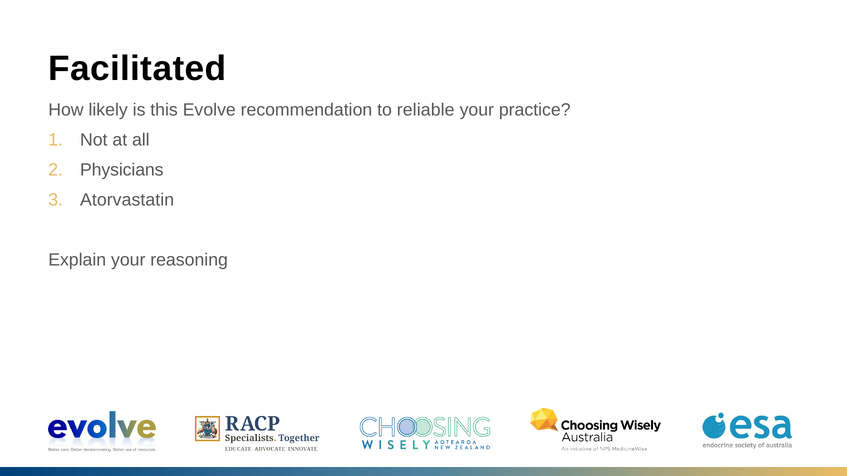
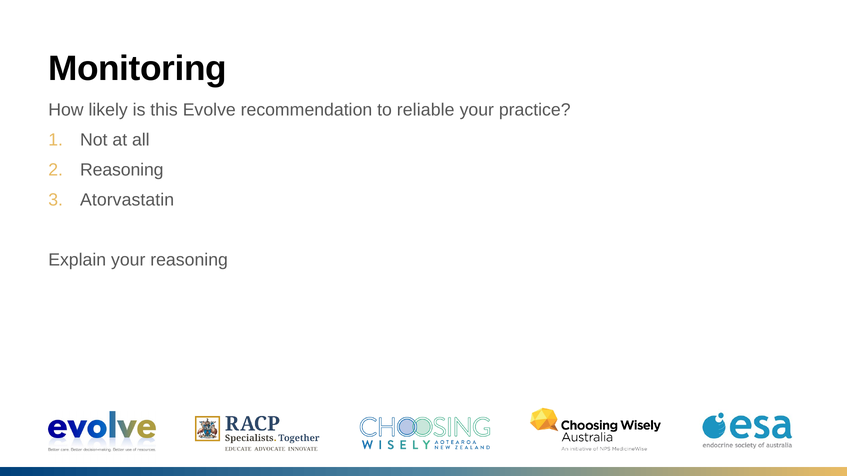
Facilitated: Facilitated -> Monitoring
Physicians at (122, 170): Physicians -> Reasoning
